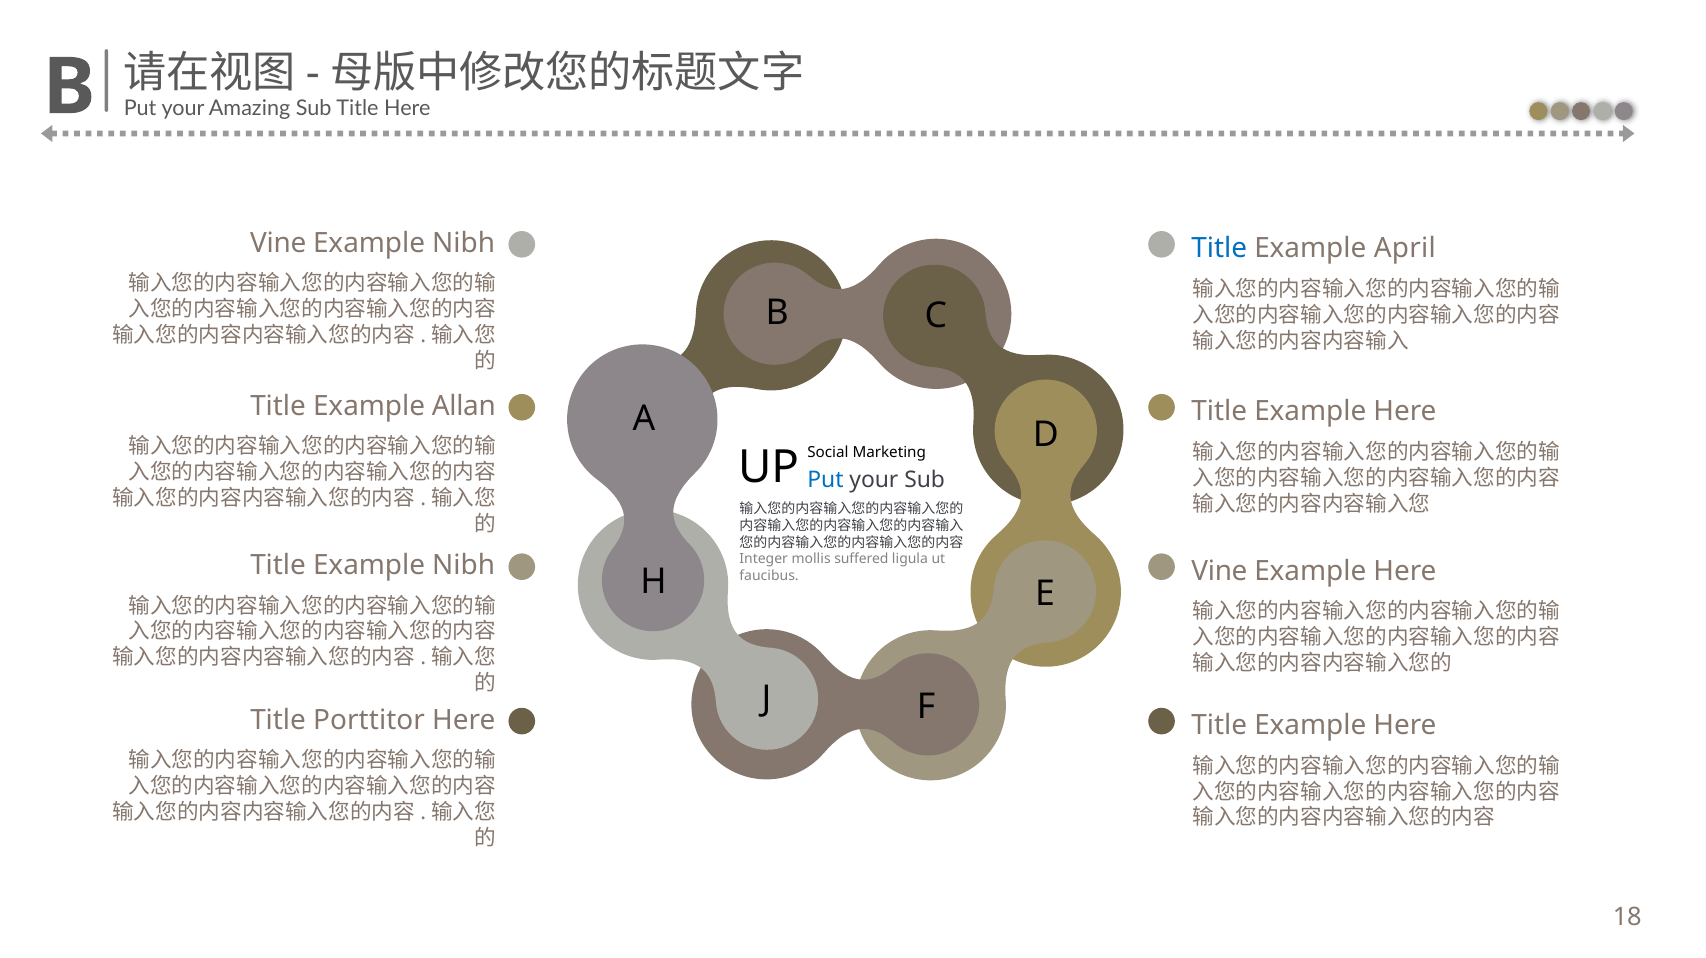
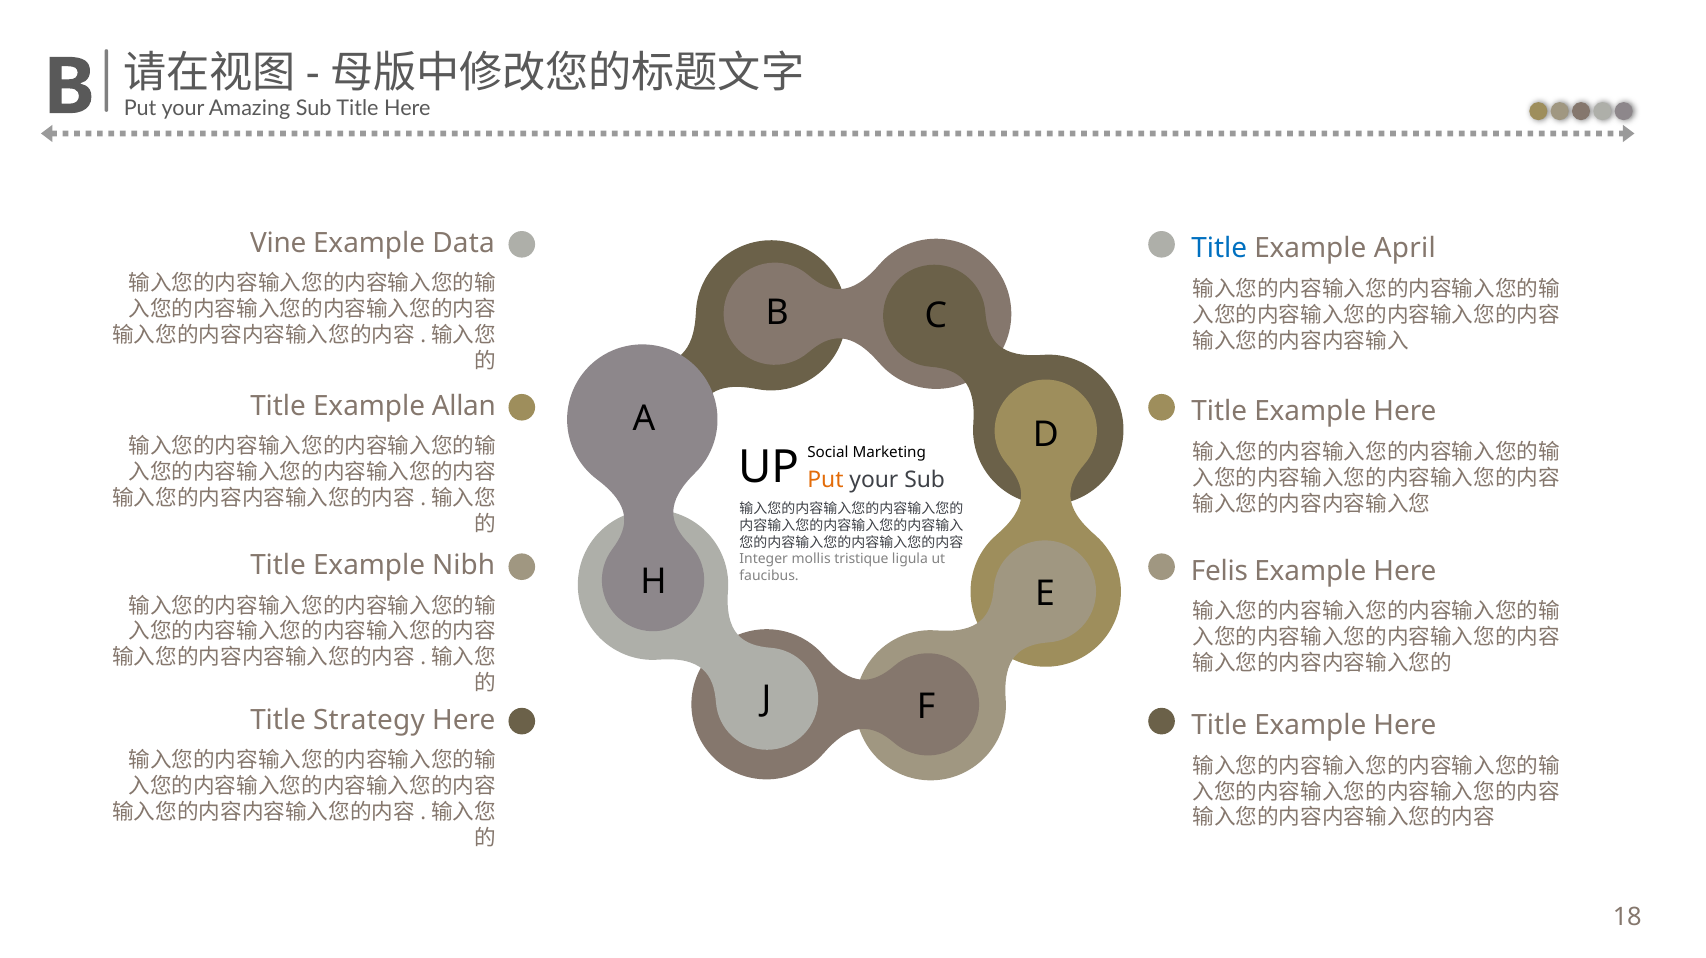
Nibh at (464, 243): Nibh -> Data
Put at (825, 480) colour: blue -> orange
suffered: suffered -> tristique
Vine at (1219, 571): Vine -> Felis
Porttitor: Porttitor -> Strategy
